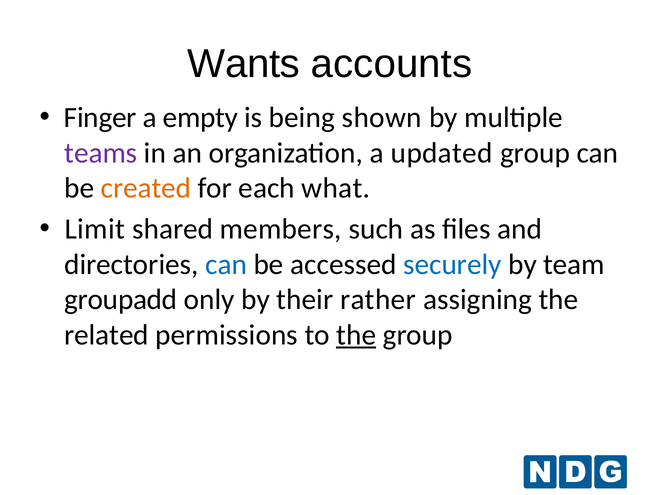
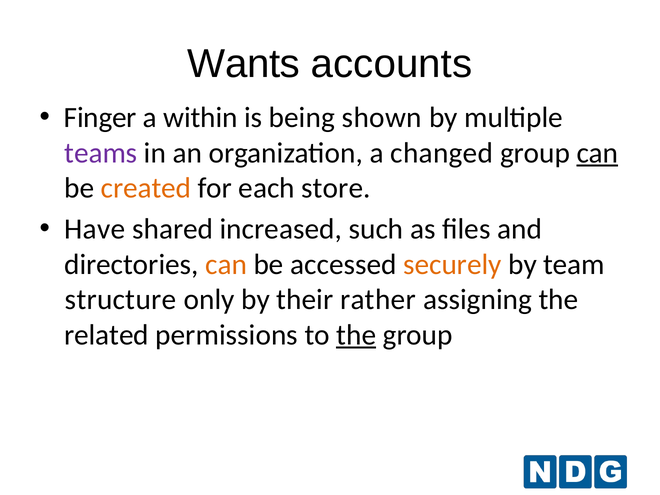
empty: empty -> within
updated: updated -> changed
can at (597, 153) underline: none -> present
what: what -> store
Limit: Limit -> Have
members: members -> increased
can at (226, 264) colour: blue -> orange
securely colour: blue -> orange
groupadd: groupadd -> structure
